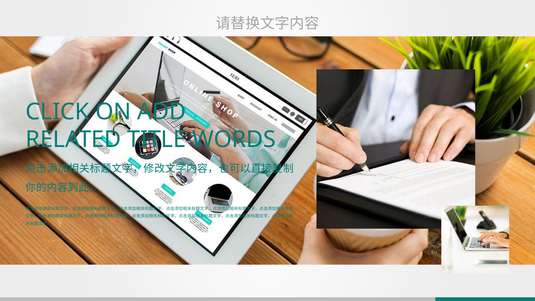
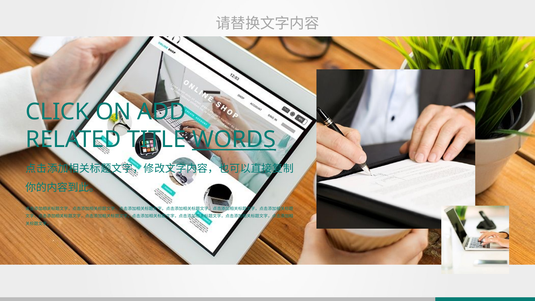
WORDS underline: none -> present
